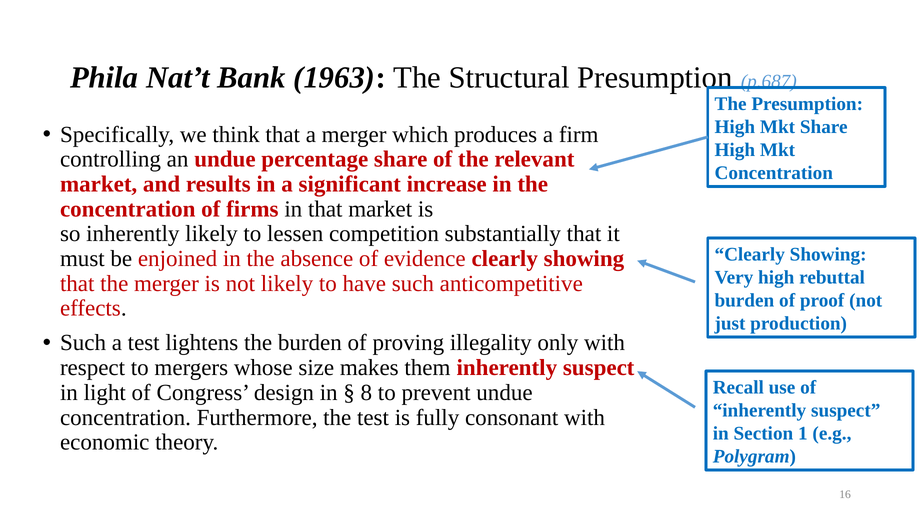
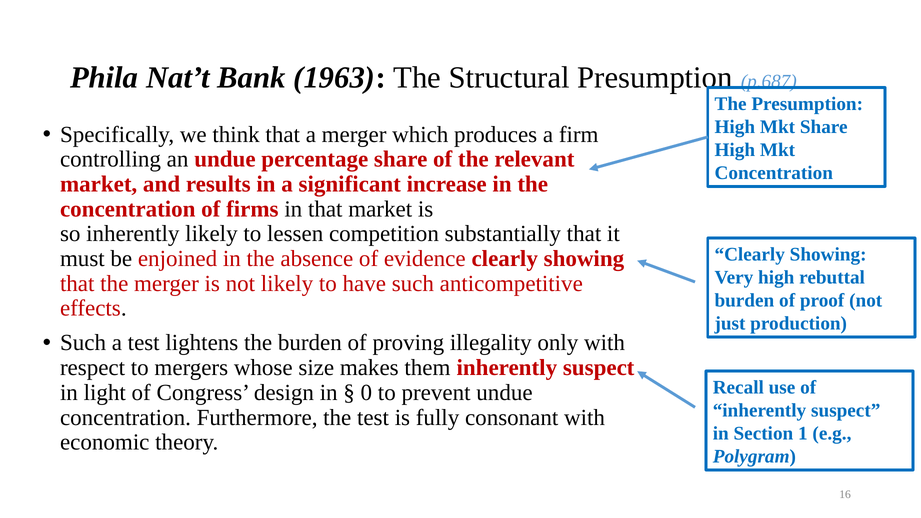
8: 8 -> 0
